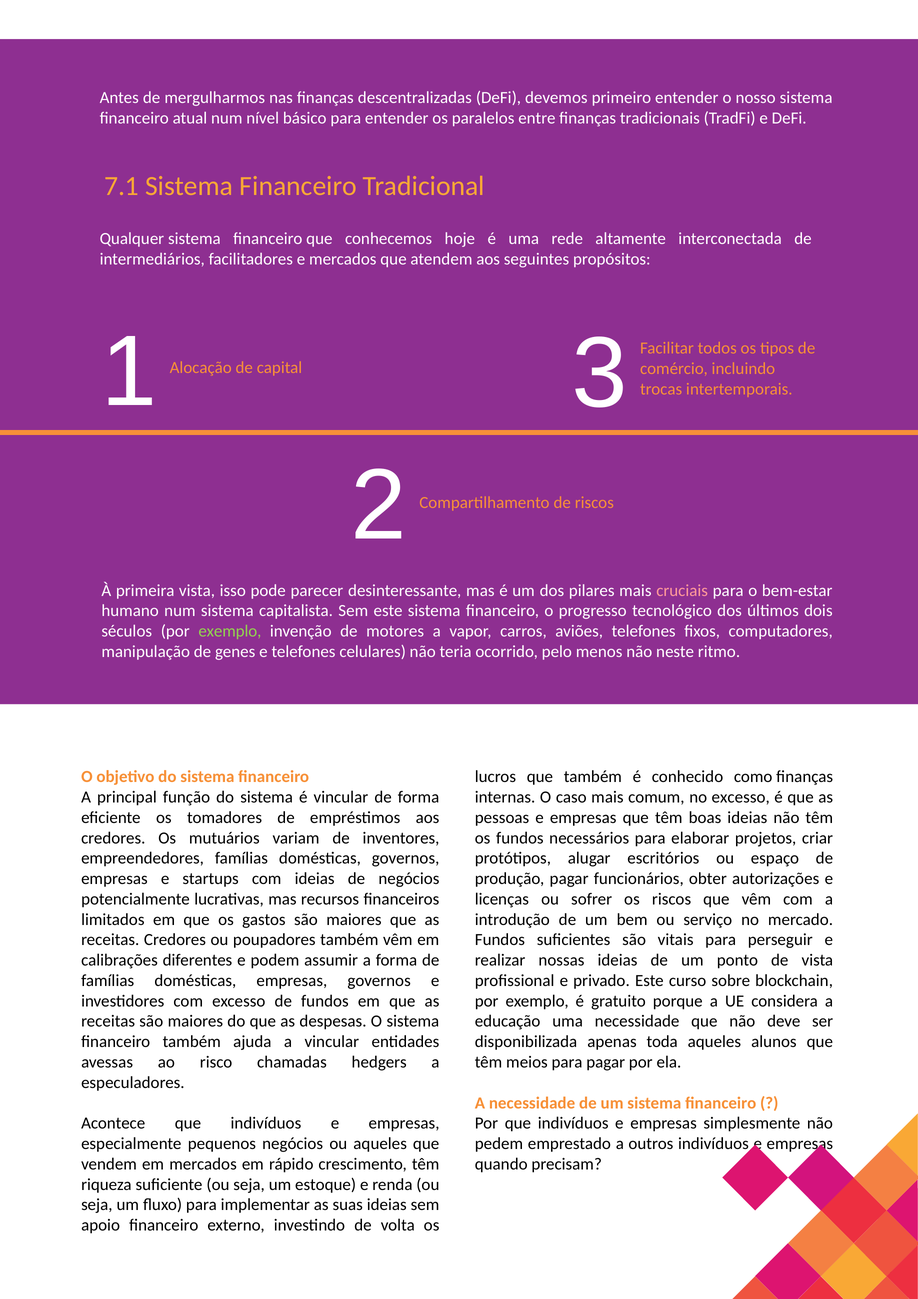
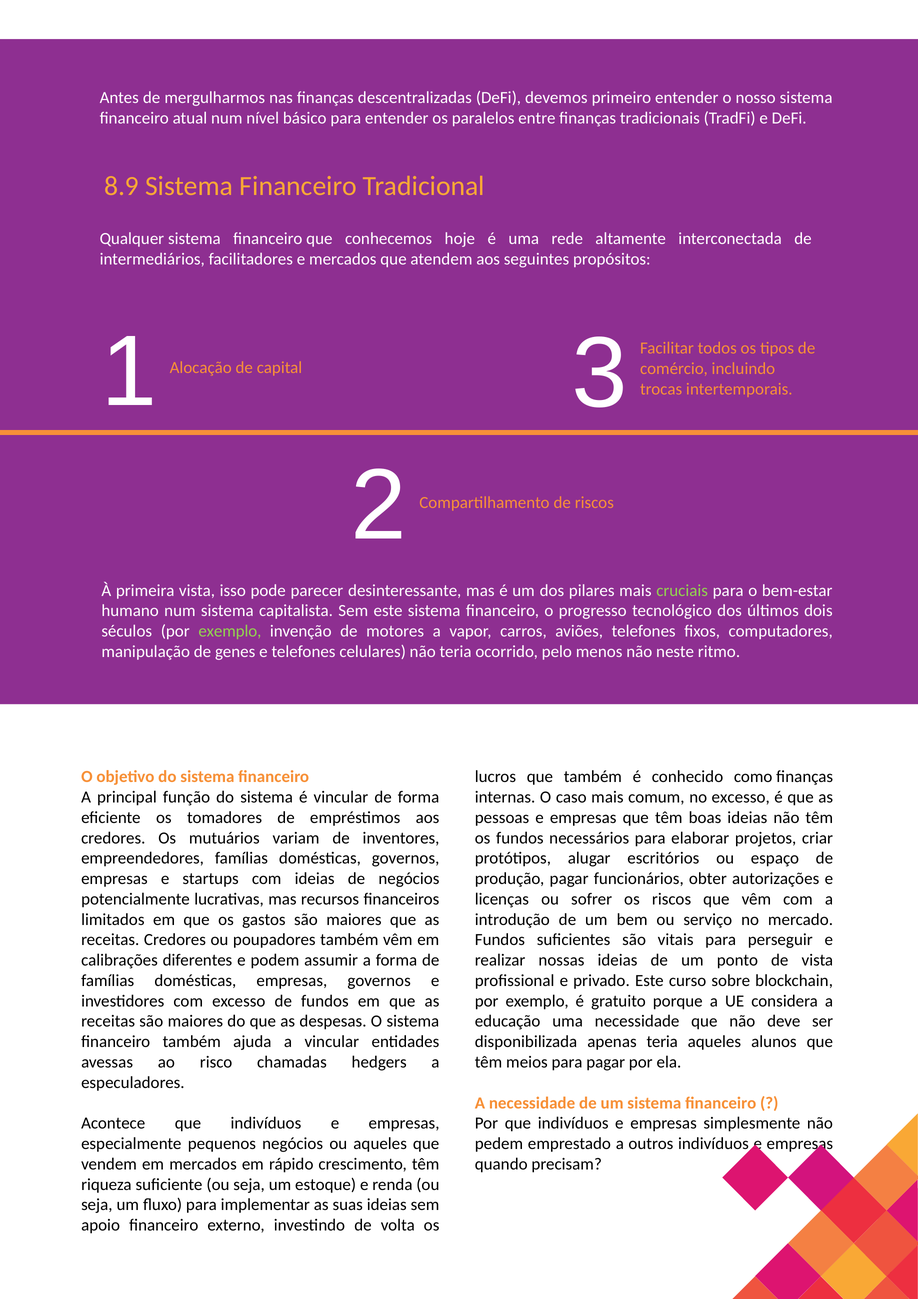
7.1: 7.1 -> 8.9
cruciais colour: pink -> light green
apenas toda: toda -> teria
